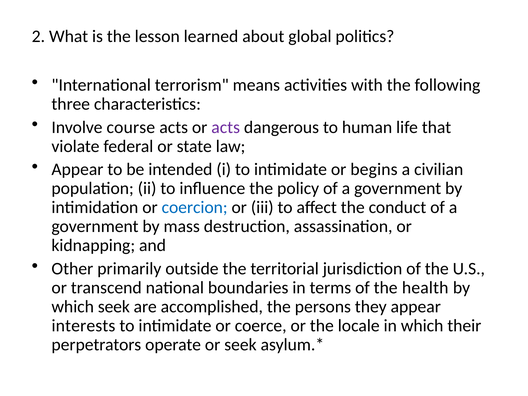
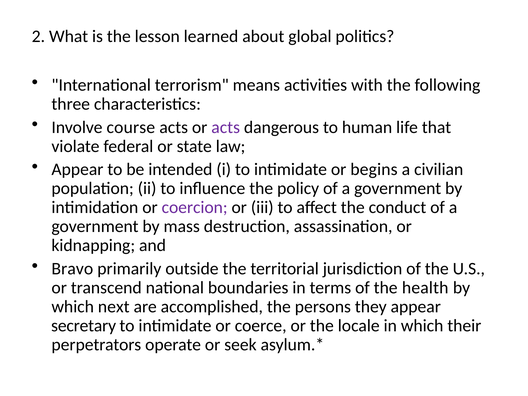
coercion colour: blue -> purple
Other: Other -> Bravo
which seek: seek -> next
interests: interests -> secretary
